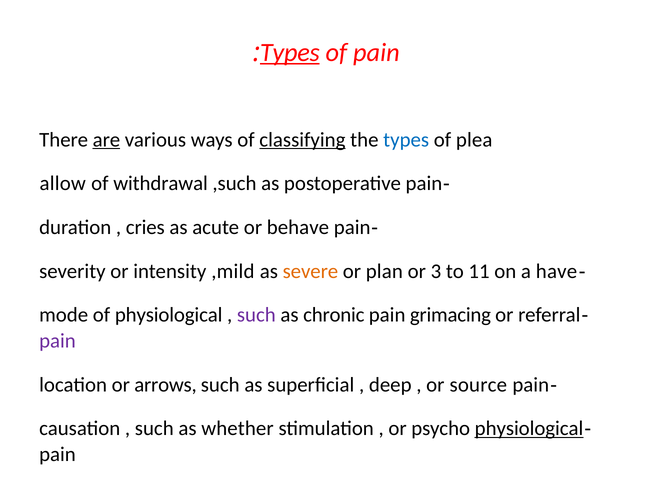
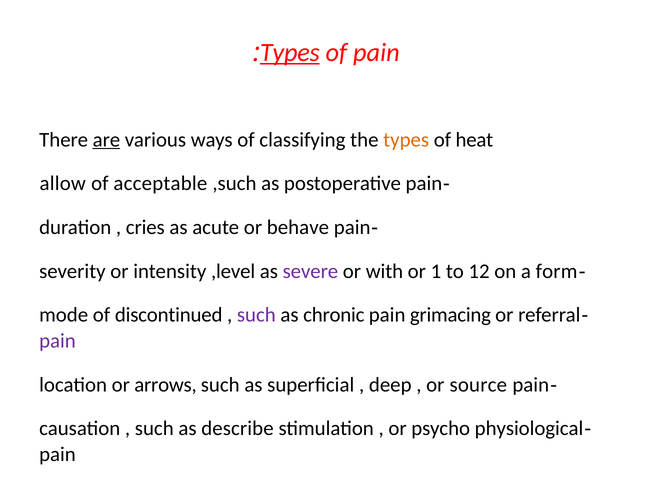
classifying underline: present -> none
types at (406, 140) colour: blue -> orange
plea: plea -> heat
withdrawal: withdrawal -> acceptable
,mild: ,mild -> ,level
severe colour: orange -> purple
plan: plan -> with
3: 3 -> 1
11: 11 -> 12
have: have -> form
of physiological: physiological -> discontinued
whether: whether -> describe
physiological at (529, 428) underline: present -> none
